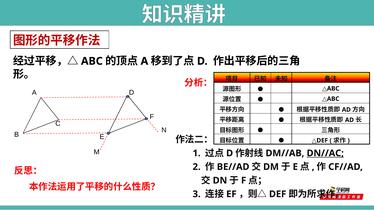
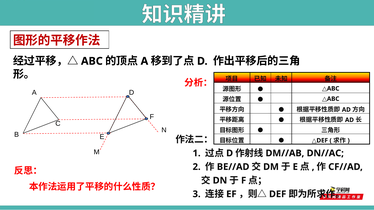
DN//AC underline: present -> none
